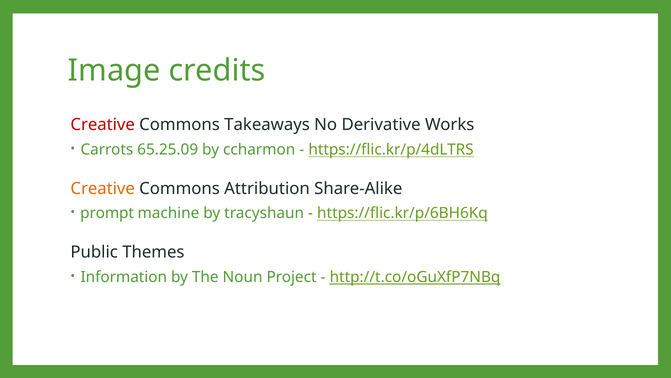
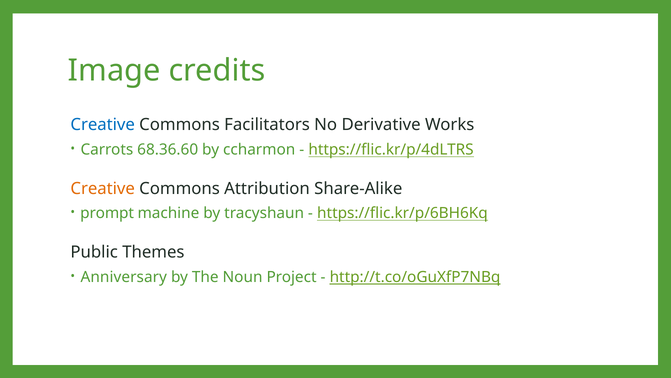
Creative at (103, 125) colour: red -> blue
Takeaways: Takeaways -> Facilitators
65.25.09: 65.25.09 -> 68.36.60
Information: Information -> Anniversary
